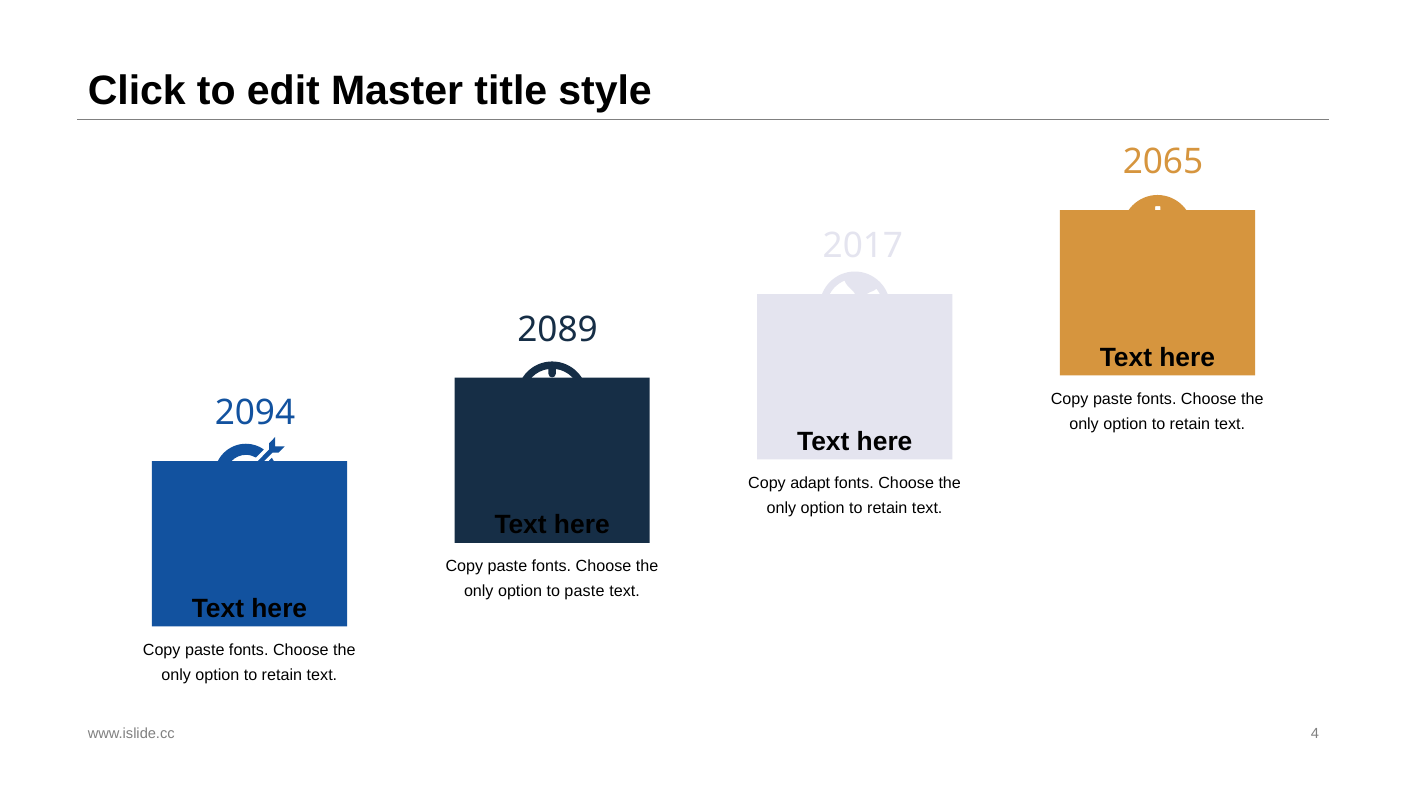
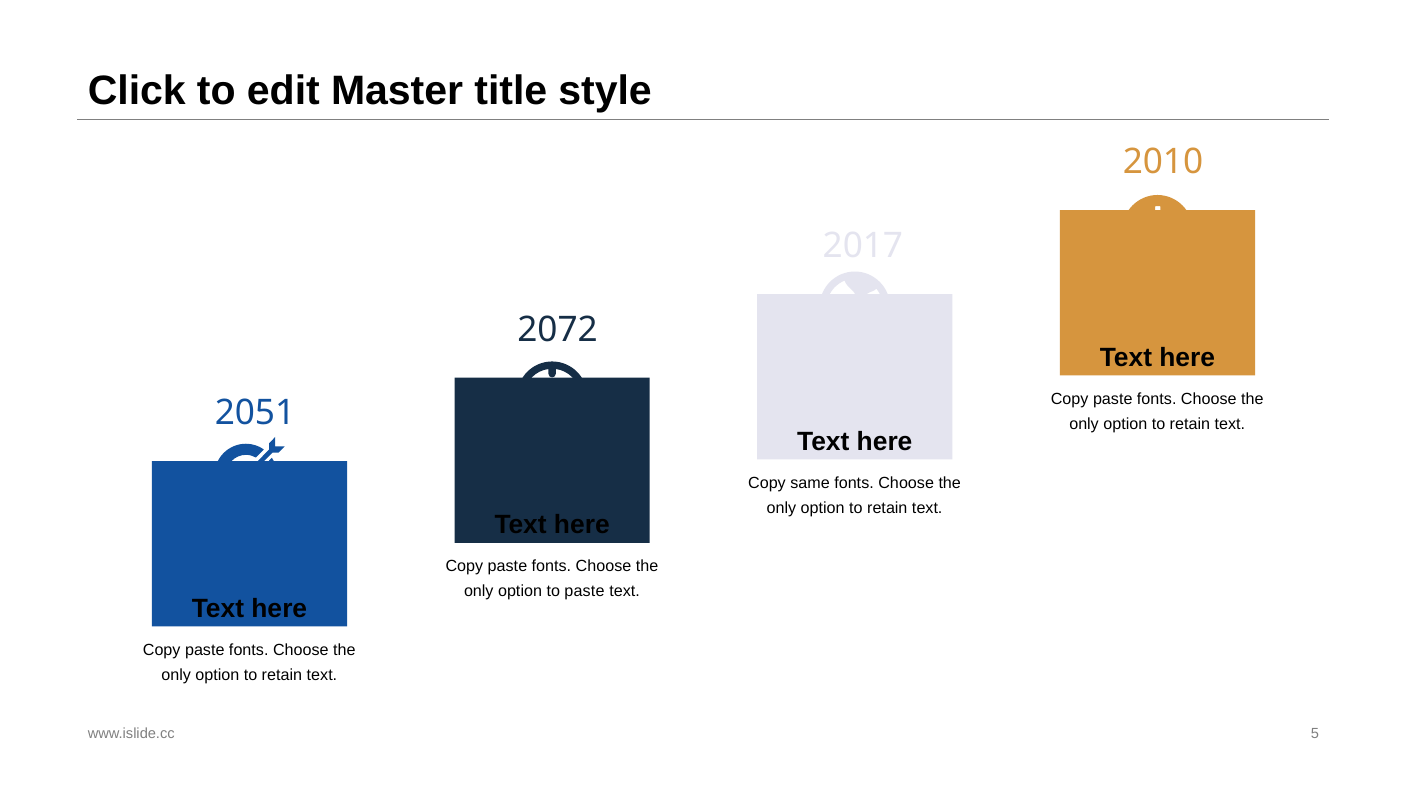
2065: 2065 -> 2010
2089: 2089 -> 2072
2094: 2094 -> 2051
adapt: adapt -> same
4: 4 -> 5
